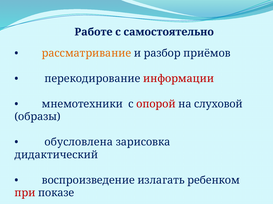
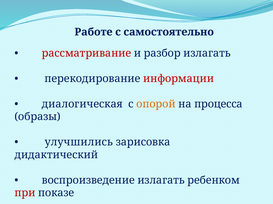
рассматривание colour: orange -> red
разбор приёмов: приёмов -> излагать
мнемотехники: мнемотехники -> диалогическая
опорой colour: red -> orange
слуховой: слуховой -> процесса
обусловлена: обусловлена -> улучшились
